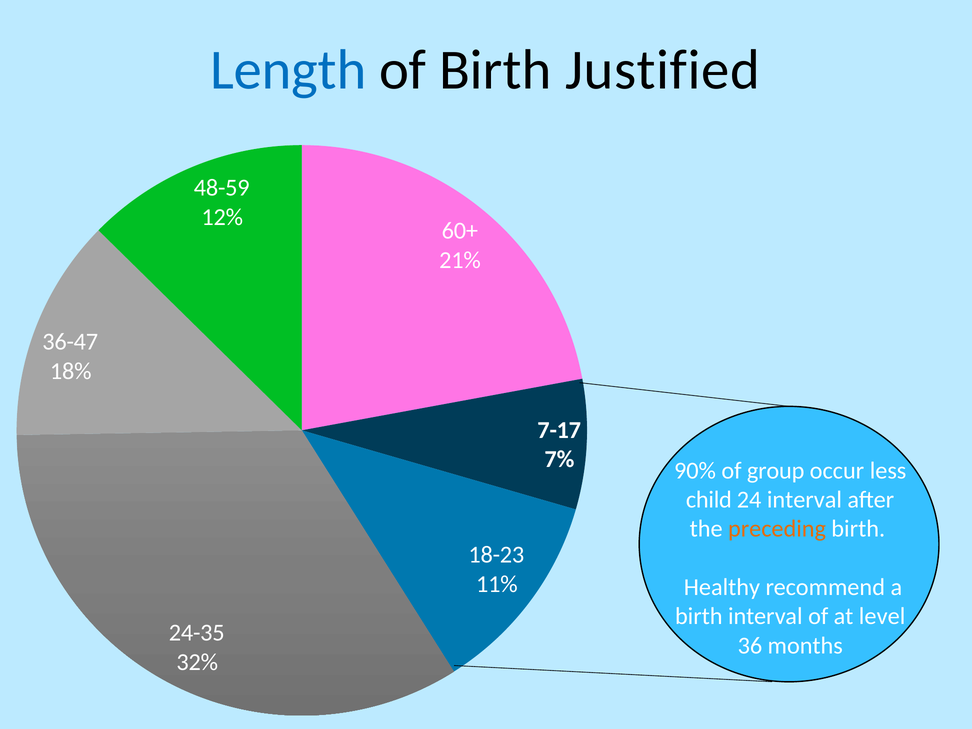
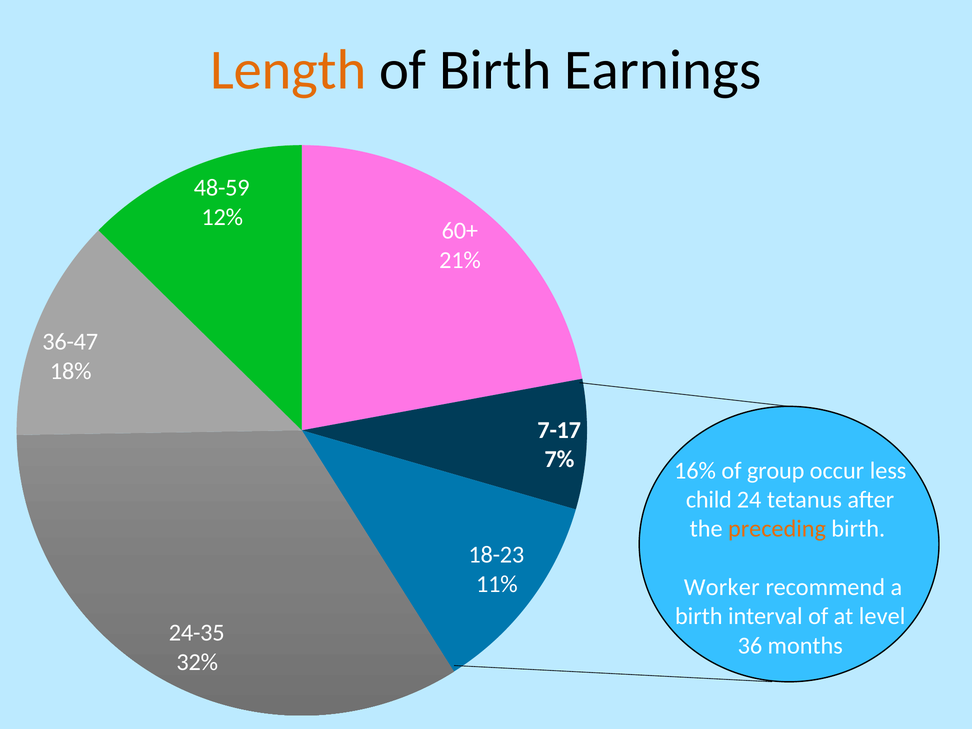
Length colour: blue -> orange
Justified: Justified -> Earnings
90%: 90% -> 16%
24 interval: interval -> tetanus
Healthy: Healthy -> Worker
